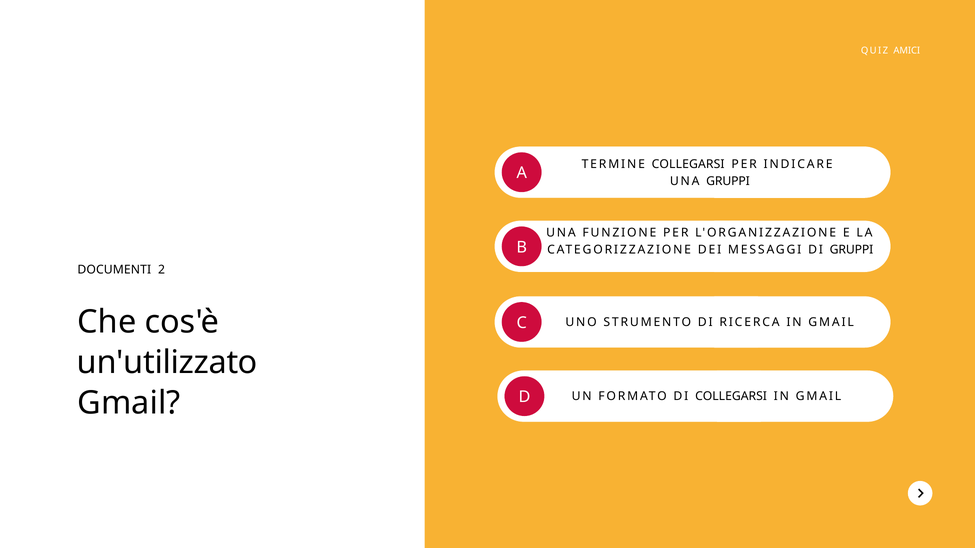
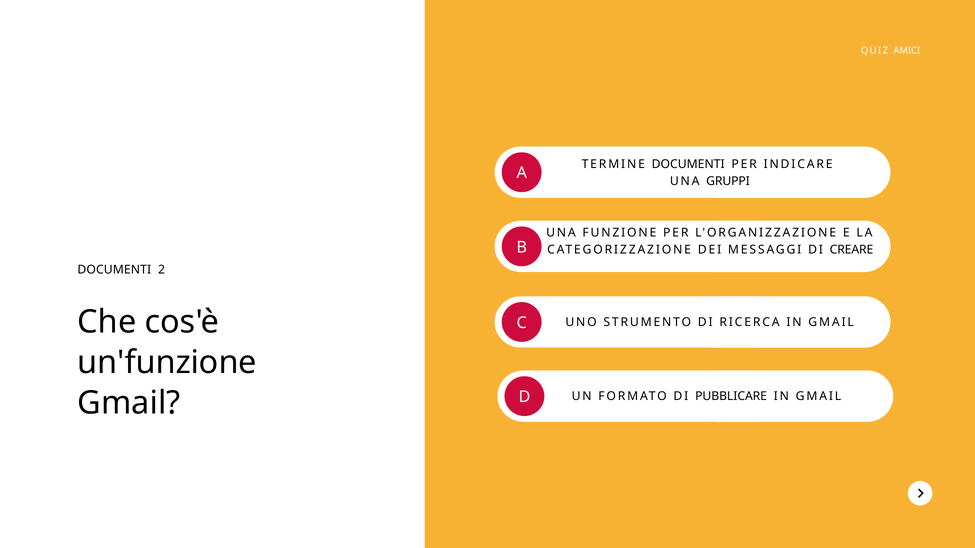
TERMINE COLLEGARSI: COLLEGARSI -> DOCUMENTI
DI GRUPPI: GRUPPI -> CREARE
un'utilizzato: un'utilizzato -> un'funzione
DI COLLEGARSI: COLLEGARSI -> PUBBLICARE
